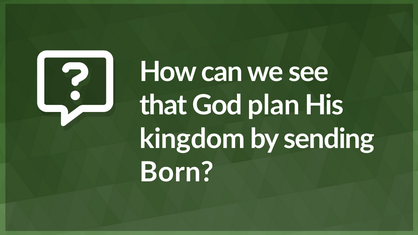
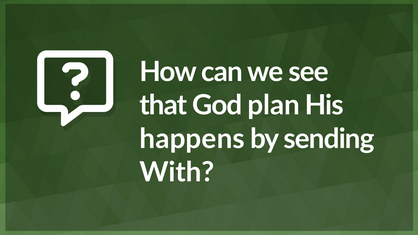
kingdom: kingdom -> happens
Born: Born -> With
